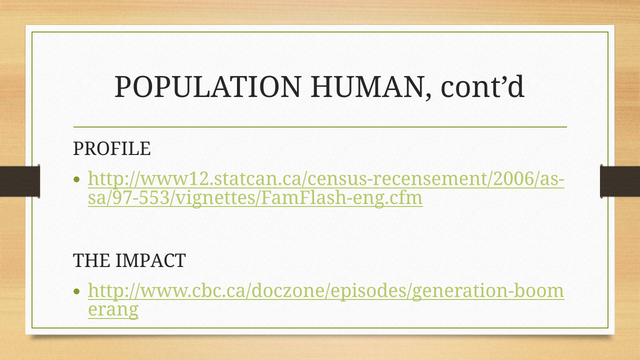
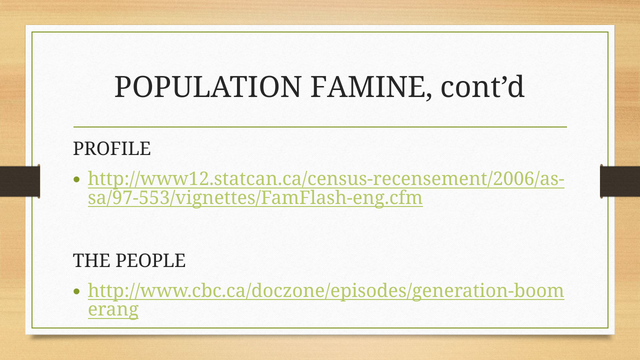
HUMAN: HUMAN -> FAMINE
IMPACT: IMPACT -> PEOPLE
